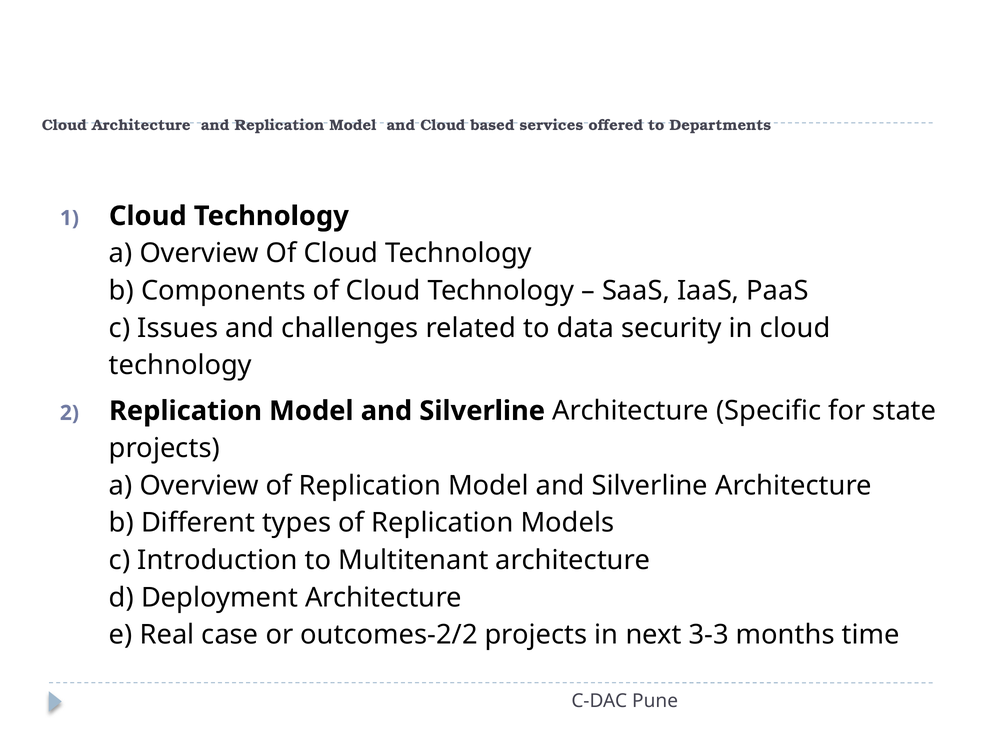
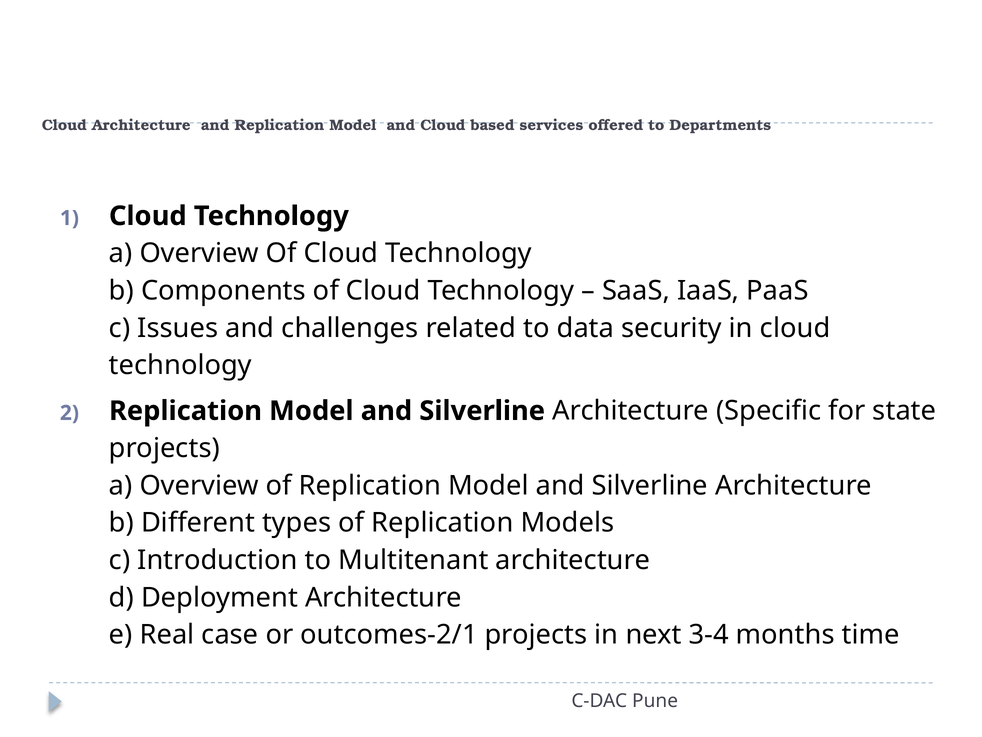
outcomes-2/2: outcomes-2/2 -> outcomes-2/1
3-3: 3-3 -> 3-4
